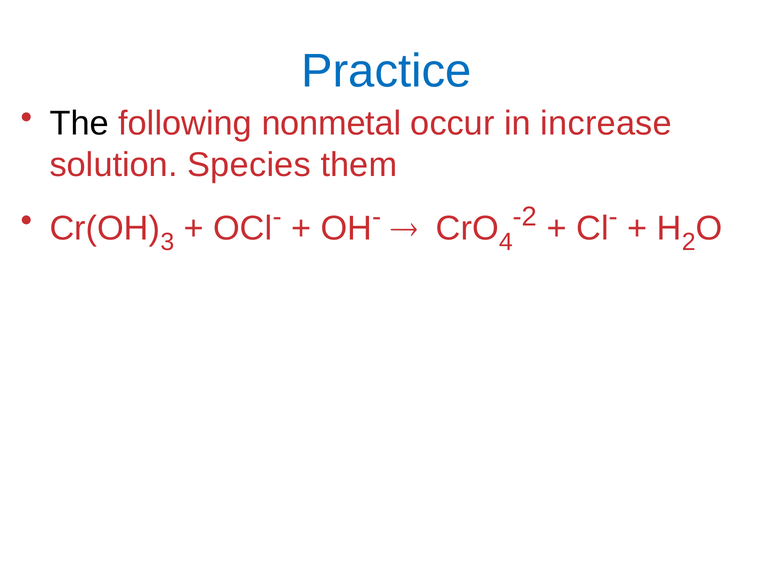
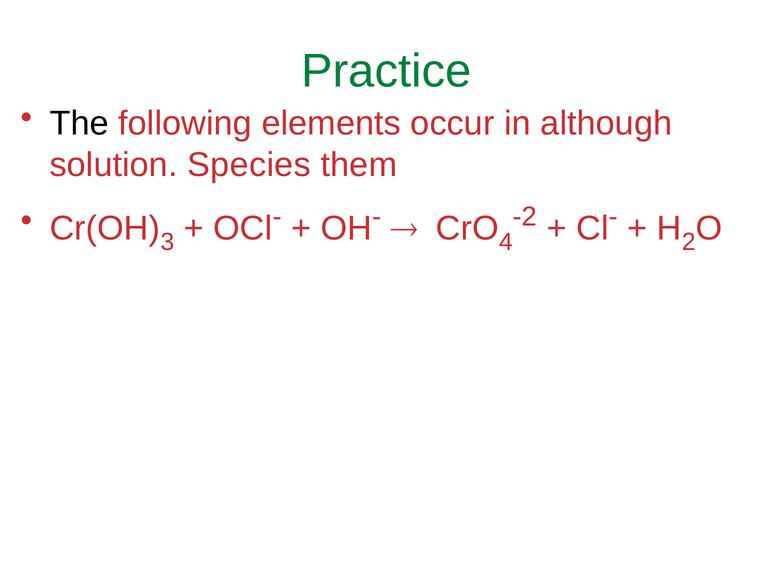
Practice colour: blue -> green
nonmetal: nonmetal -> elements
increase: increase -> although
